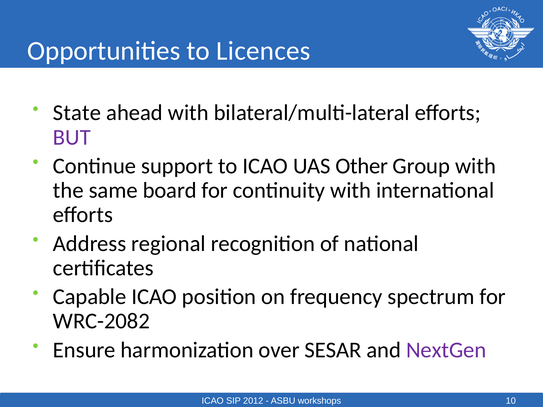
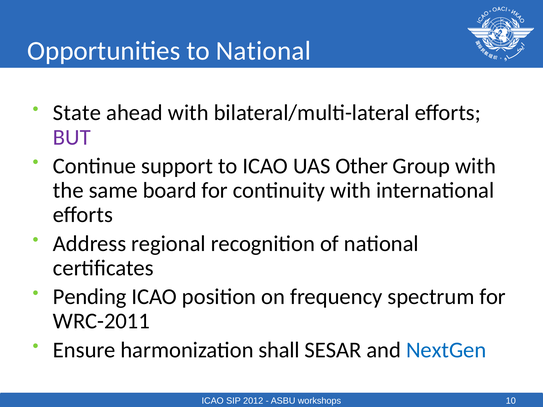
to Licences: Licences -> National
Capable: Capable -> Pending
WRC-2082: WRC-2082 -> WRC-2011
over: over -> shall
NextGen colour: purple -> blue
